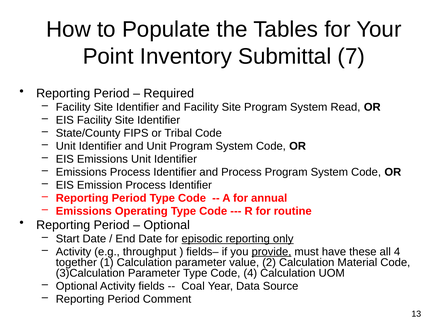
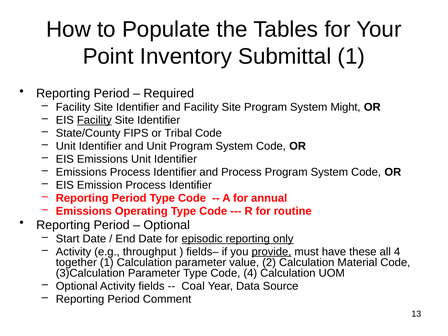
Submittal 7: 7 -> 1
Read: Read -> Might
Facility at (94, 120) underline: none -> present
